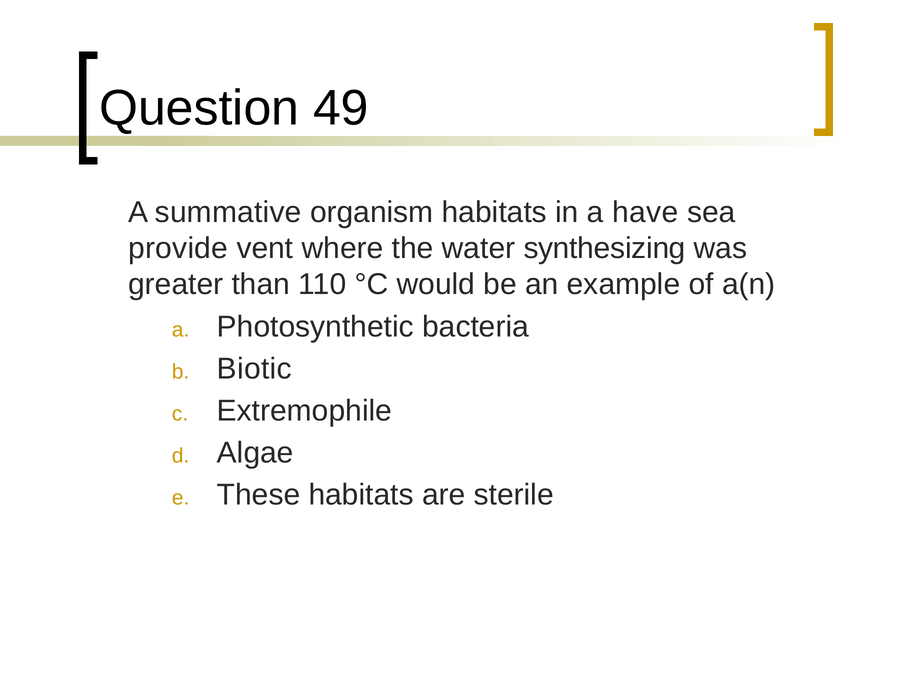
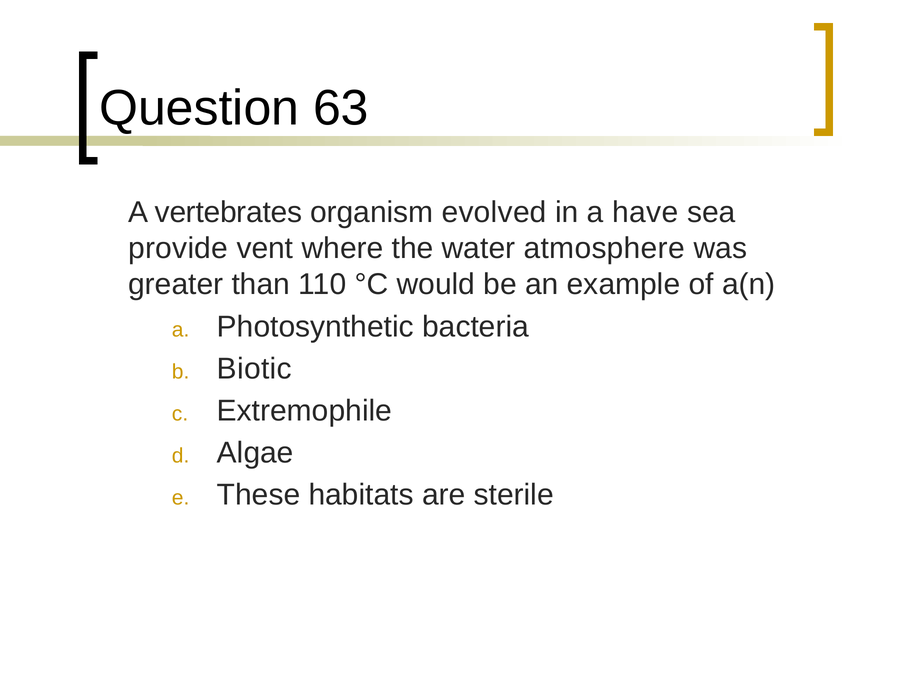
49: 49 -> 63
summative: summative -> vertebrates
organism habitats: habitats -> evolved
synthesizing: synthesizing -> atmosphere
